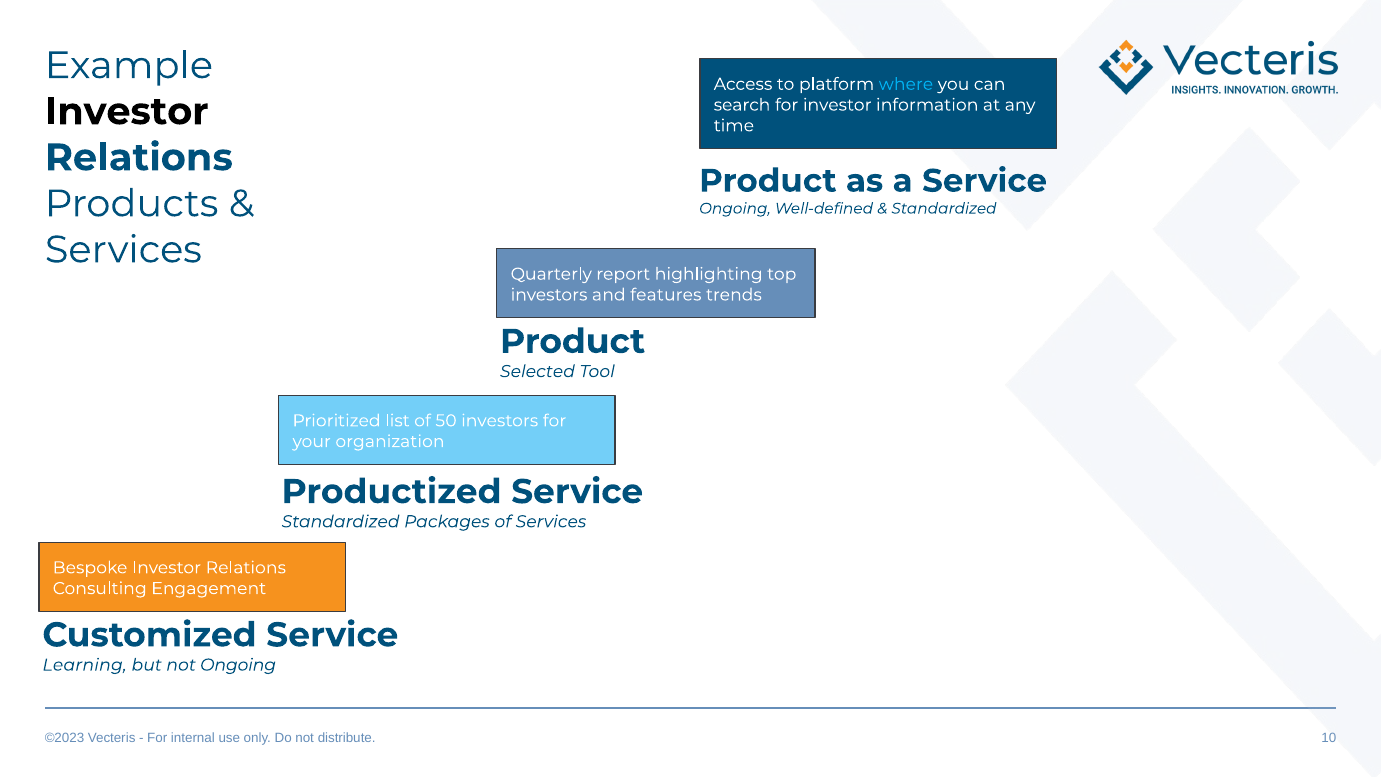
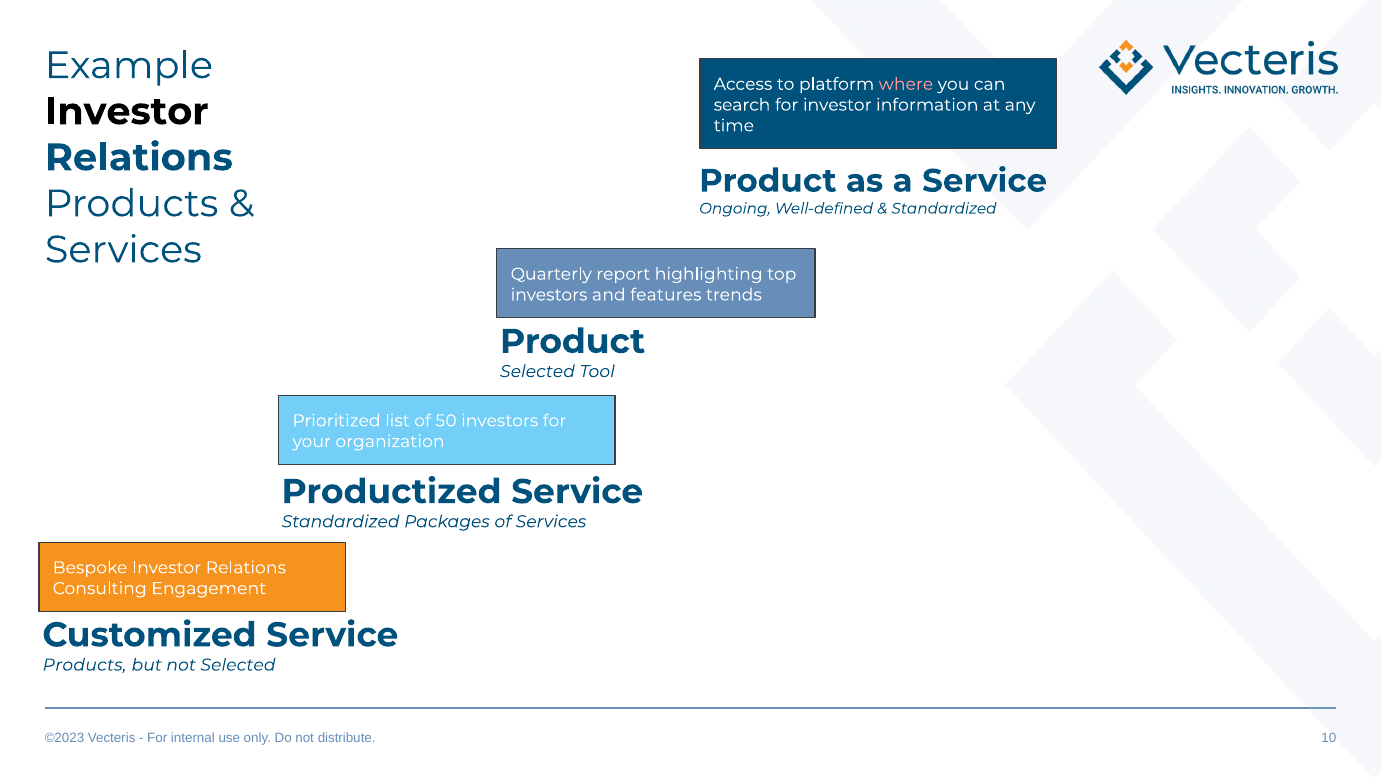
where colour: light blue -> pink
Learning at (85, 665): Learning -> Products
not Ongoing: Ongoing -> Selected
